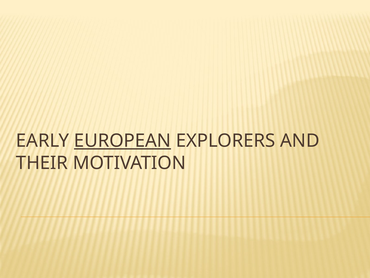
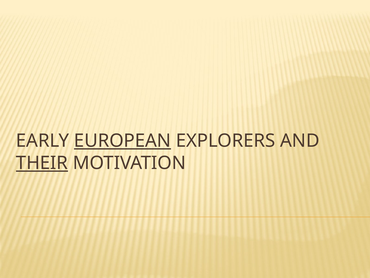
THEIR underline: none -> present
